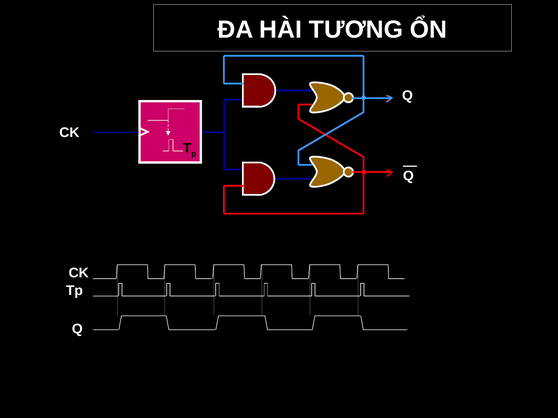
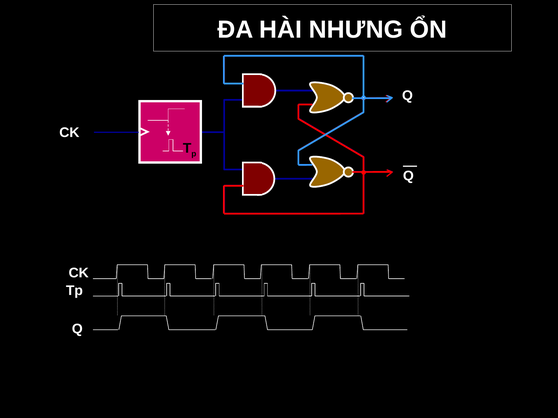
TƯƠNG: TƯƠNG -> NHƯNG
